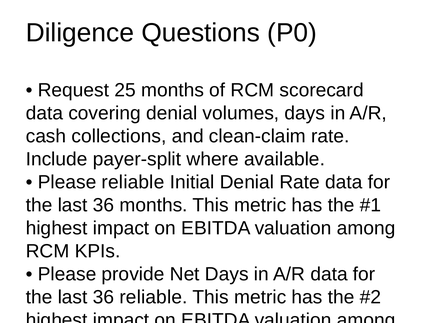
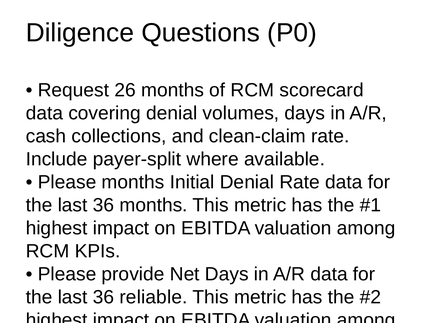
25: 25 -> 26
Please reliable: reliable -> months
